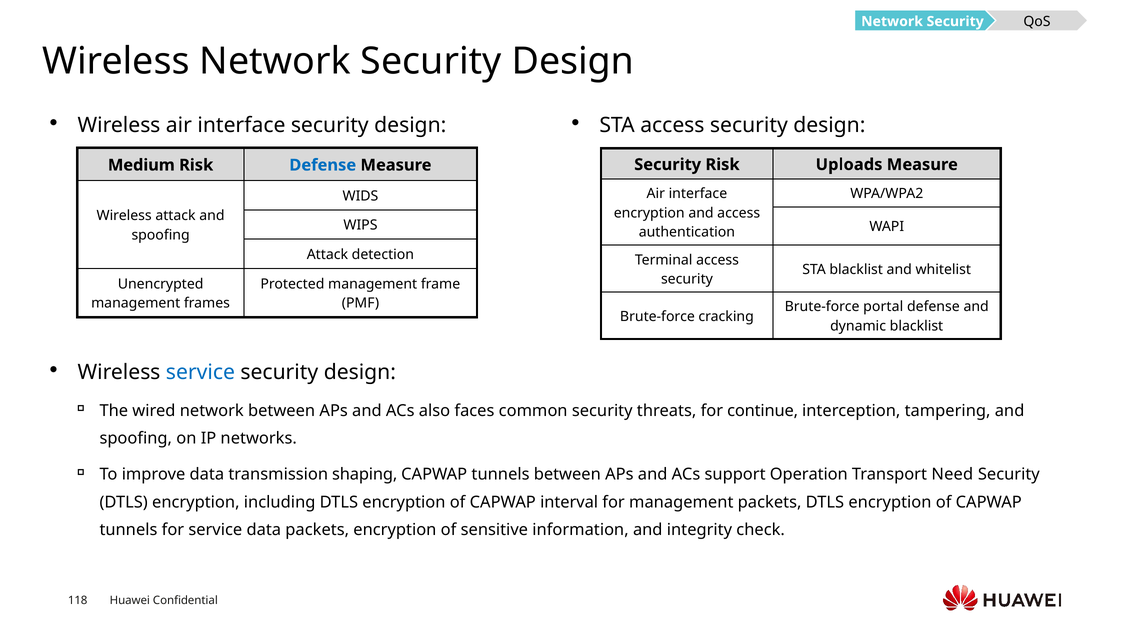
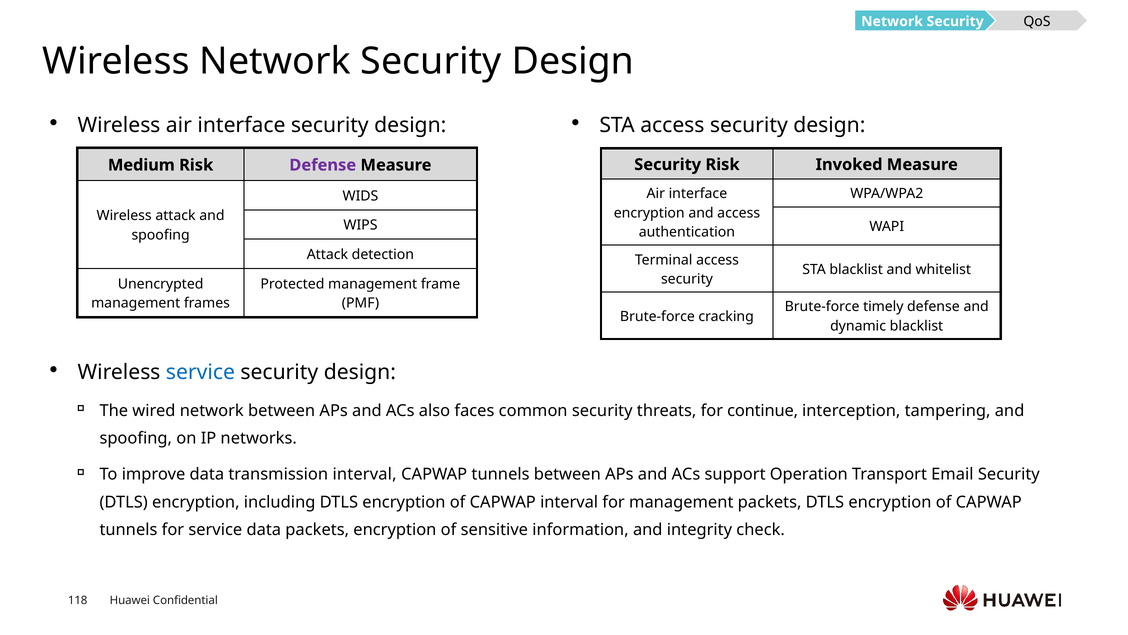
Uploads: Uploads -> Invoked
Defense at (323, 165) colour: blue -> purple
portal: portal -> timely
transmission shaping: shaping -> interval
Need: Need -> Email
